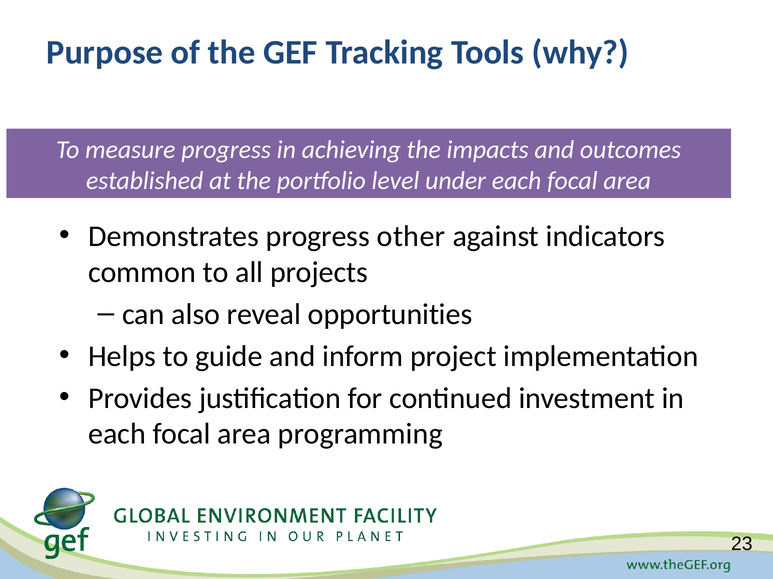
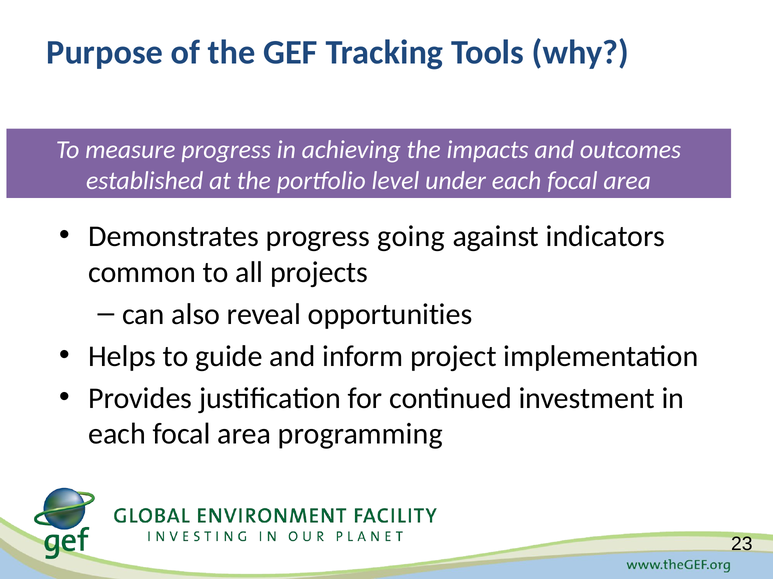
other: other -> going
